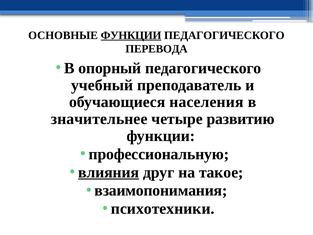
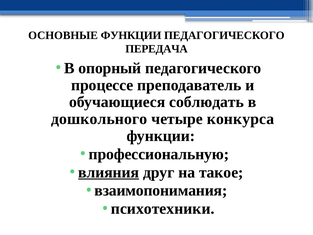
ФУНКЦИИ at (131, 35) underline: present -> none
ПЕРЕВОДА: ПЕРЕВОДА -> ПЕРЕДАЧА
учебный: учебный -> процессе
населения: населения -> соблюдать
значительнее: значительнее -> дошкольного
развитию: развитию -> конкурса
